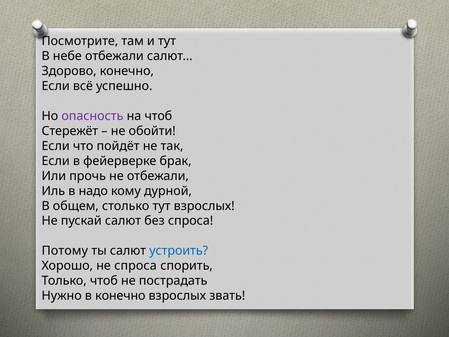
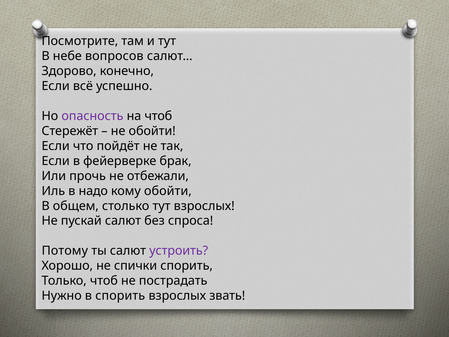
небе отбежали: отбежали -> вопросов
кому дурной: дурной -> обойти
устроить colour: blue -> purple
не спроса: спроса -> спички
в конечно: конечно -> спорить
